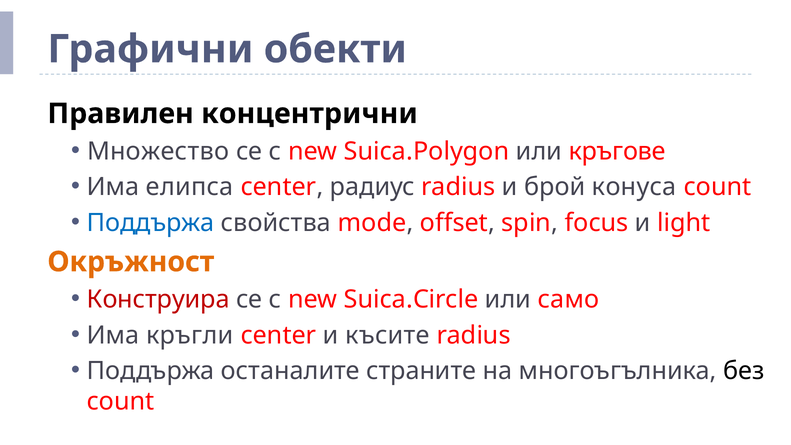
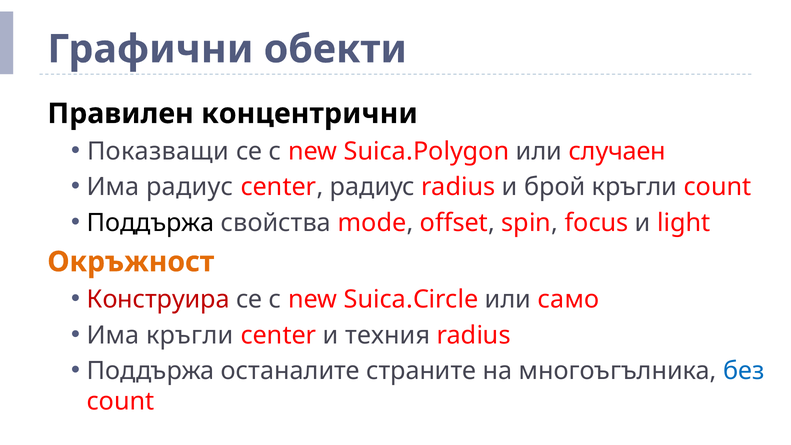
Множество: Множество -> Показващи
кръгове: кръгове -> случаен
Има елипса: елипса -> радиус
брой конуса: конуса -> кръгли
Поддържа at (151, 223) colour: blue -> black
късите: късите -> техния
без colour: black -> blue
